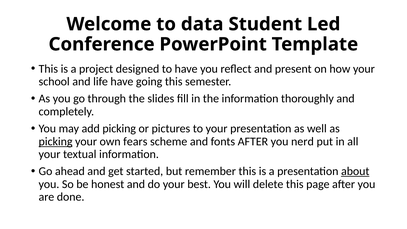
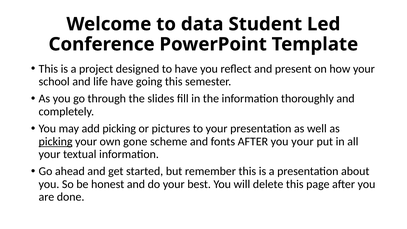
fears: fears -> gone
you nerd: nerd -> your
about underline: present -> none
